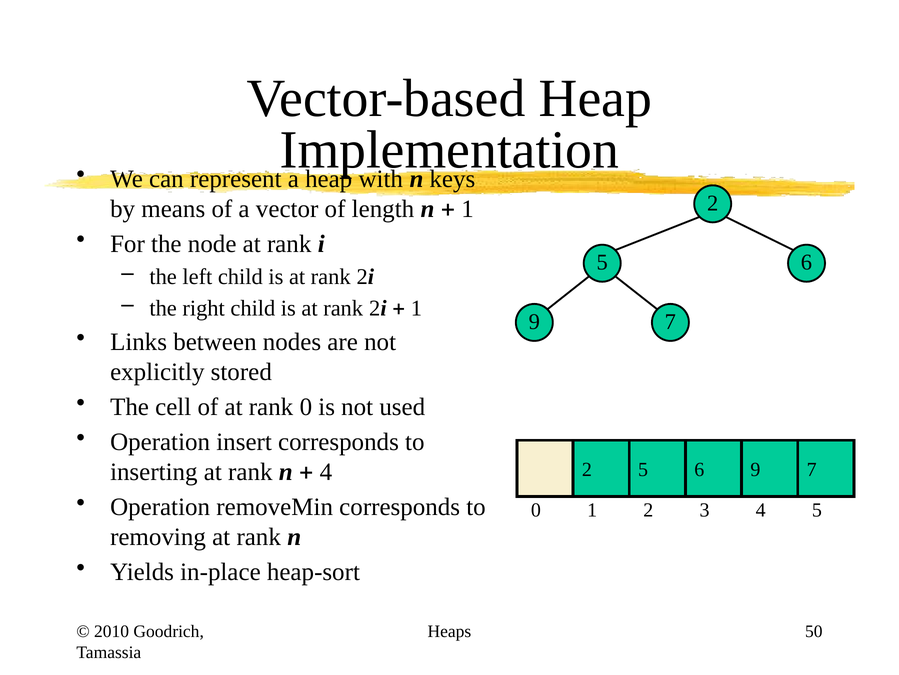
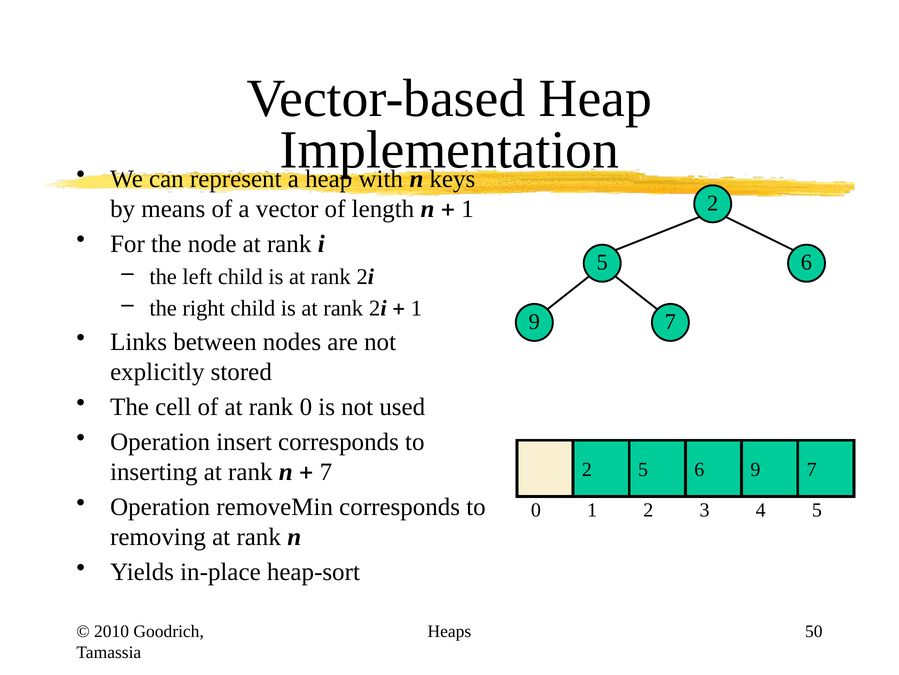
4 at (326, 471): 4 -> 7
